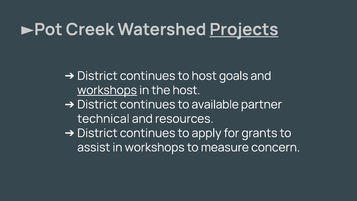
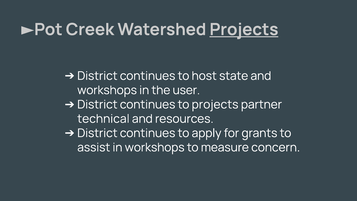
goals: goals -> state
workshops at (107, 90) underline: present -> none
the host: host -> user
to available: available -> projects
